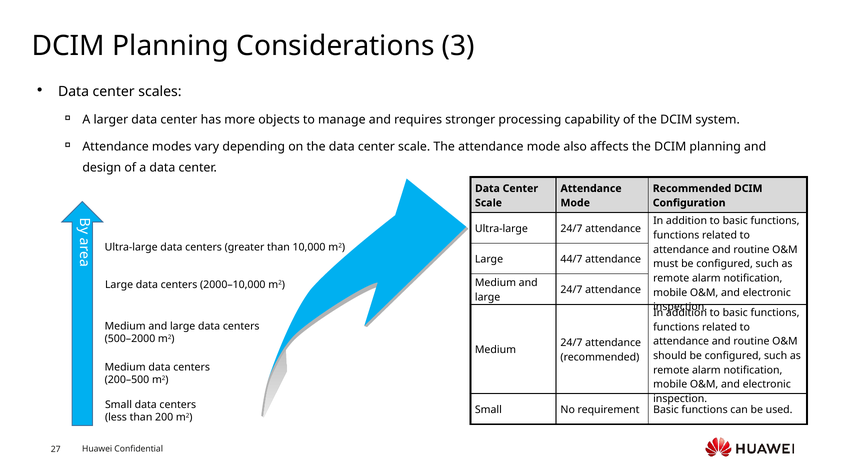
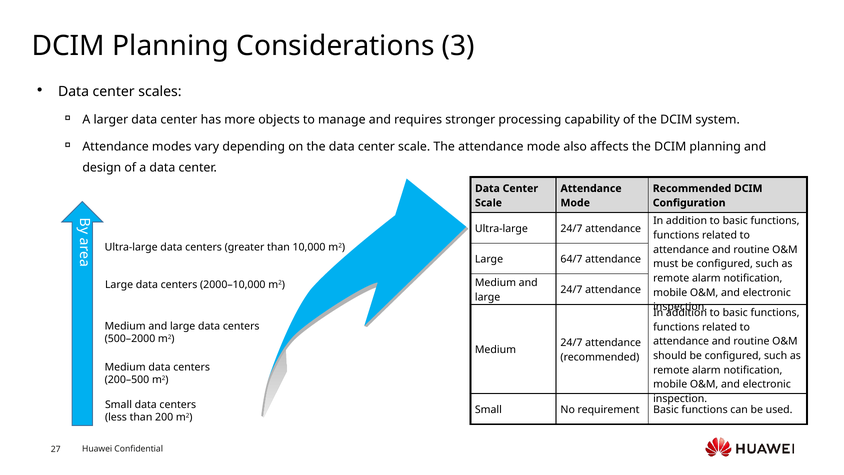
44/7: 44/7 -> 64/7
